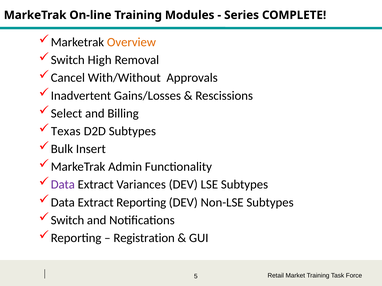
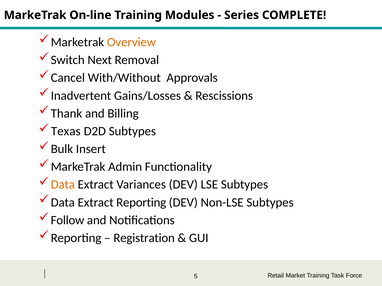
High: High -> Next
Select: Select -> Thank
Data at (63, 185) colour: purple -> orange
Switch at (67, 220): Switch -> Follow
